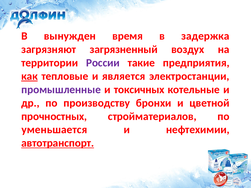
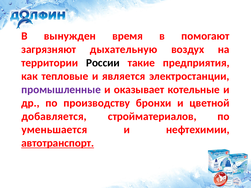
задержка: задержка -> помогают
загрязненный: загрязненный -> дыхательную
России colour: purple -> black
как underline: present -> none
токсичных: токсичных -> оказывает
прочностных: прочностных -> добавляется
